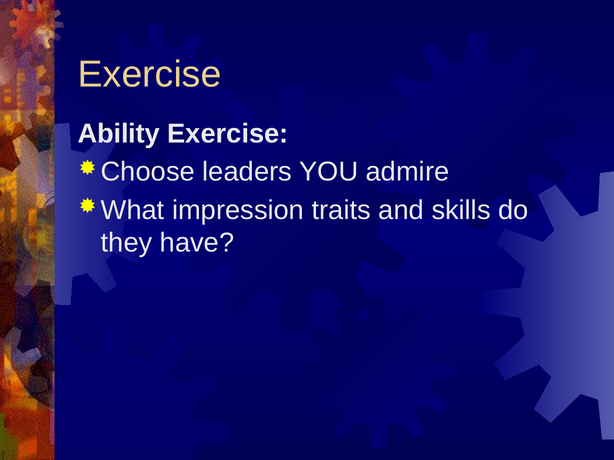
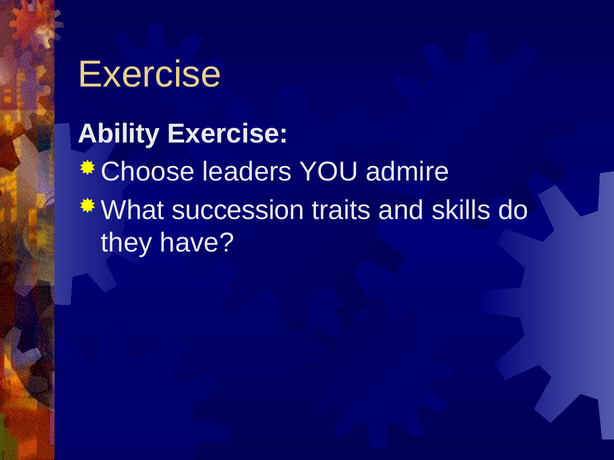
impression: impression -> succession
